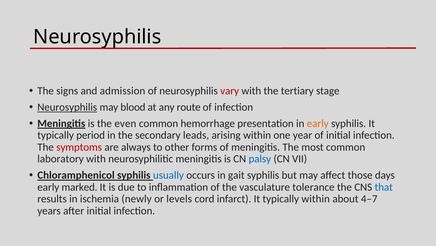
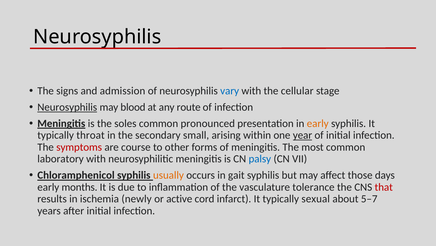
vary colour: red -> blue
tertiary: tertiary -> cellular
even: even -> soles
hemorrhage: hemorrhage -> pronounced
period: period -> throat
leads: leads -> small
year underline: none -> present
always: always -> course
usually colour: blue -> orange
marked: marked -> months
that colour: blue -> red
levels: levels -> active
typically within: within -> sexual
4–7: 4–7 -> 5–7
